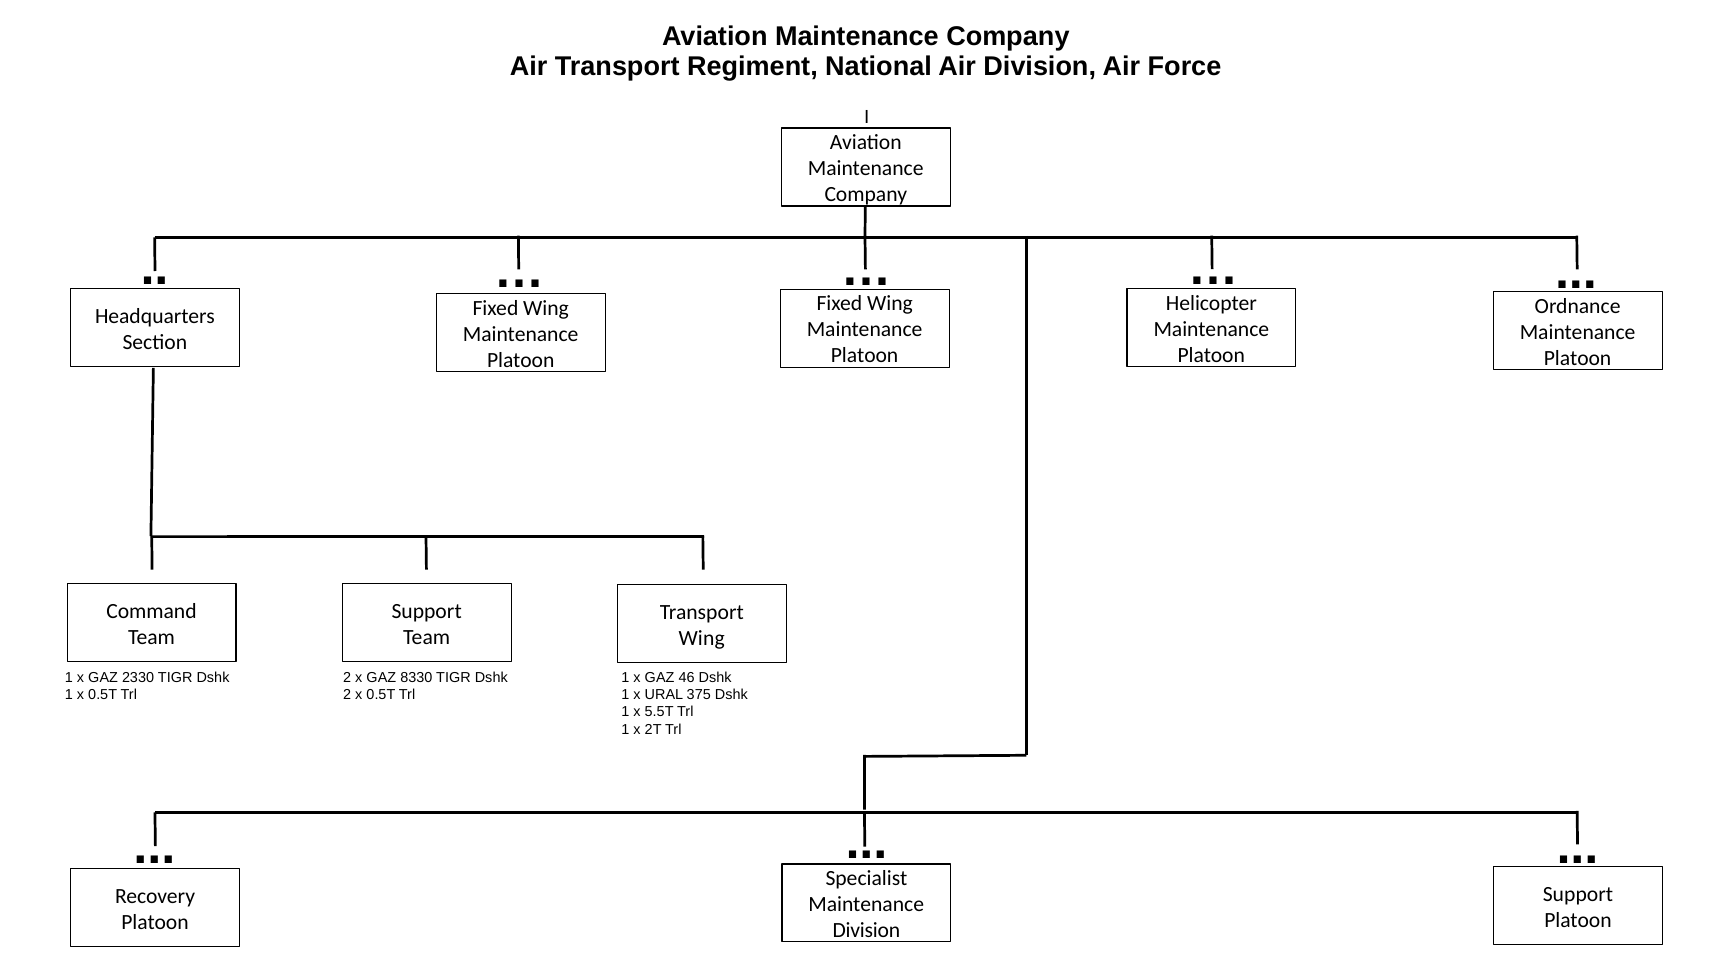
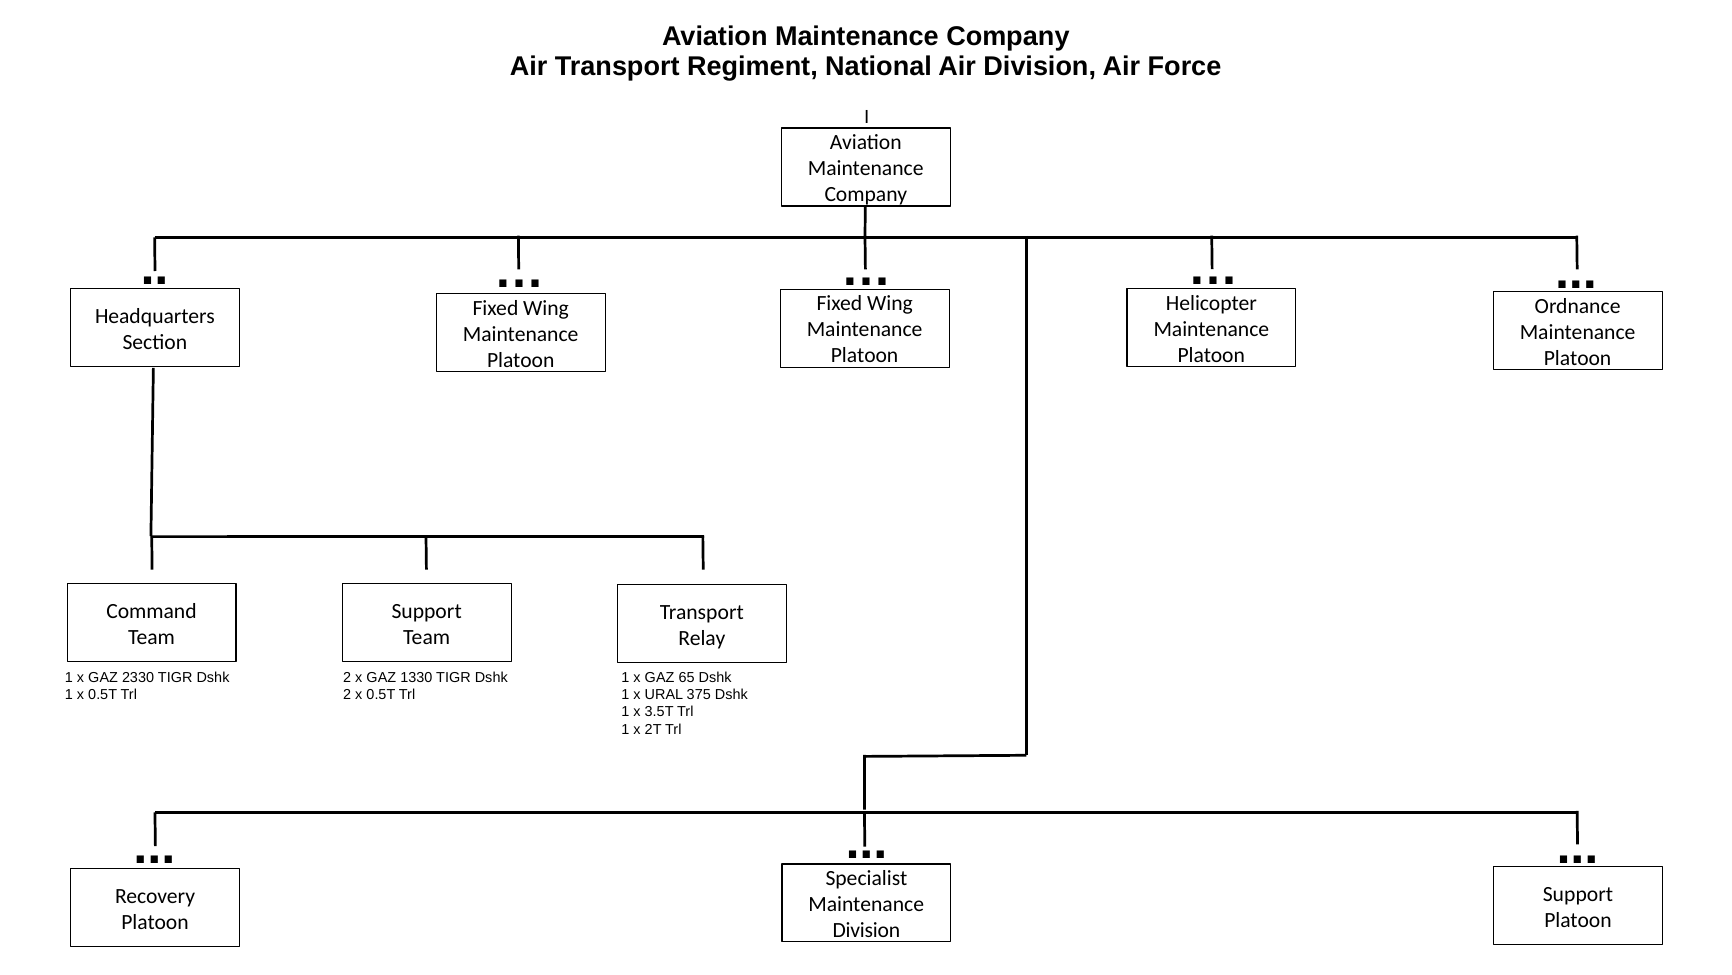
Wing at (702, 637): Wing -> Relay
8330: 8330 -> 1330
46: 46 -> 65
5.5T: 5.5T -> 3.5T
